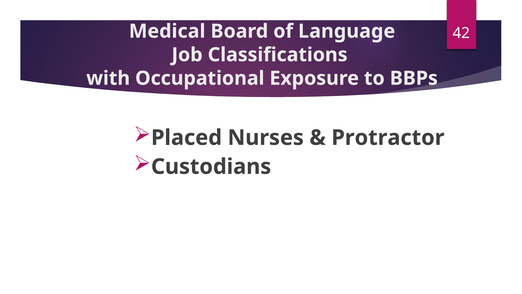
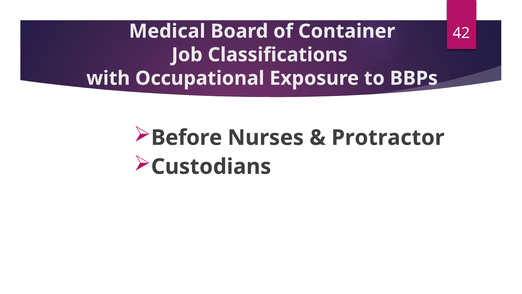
Language: Language -> Container
Placed: Placed -> Before
